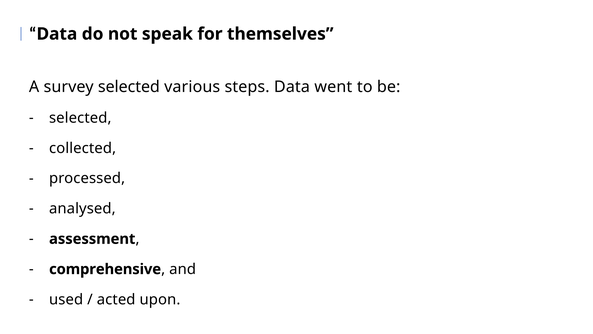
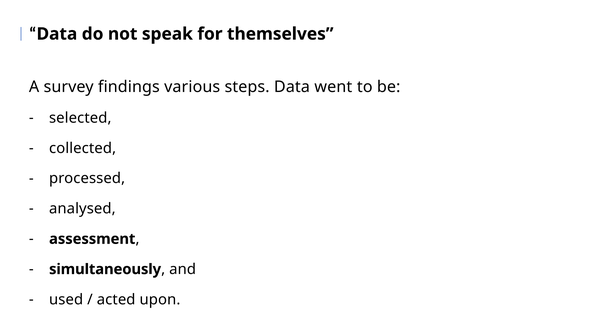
survey selected: selected -> findings
comprehensive: comprehensive -> simultaneously
